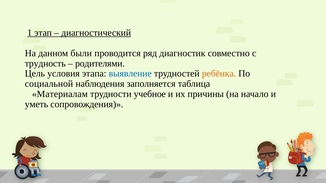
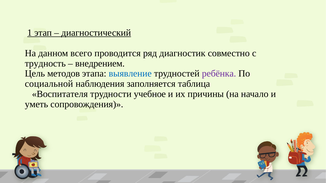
были: были -> всего
родителями: родителями -> внедрением
условия: условия -> методов
ребёнка colour: orange -> purple
Материалам: Материалам -> Воспитателя
